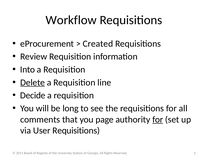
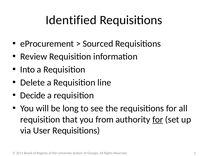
Workflow: Workflow -> Identified
Created: Created -> Sourced
Delete underline: present -> none
comments at (40, 119): comments -> requisition
page: page -> from
